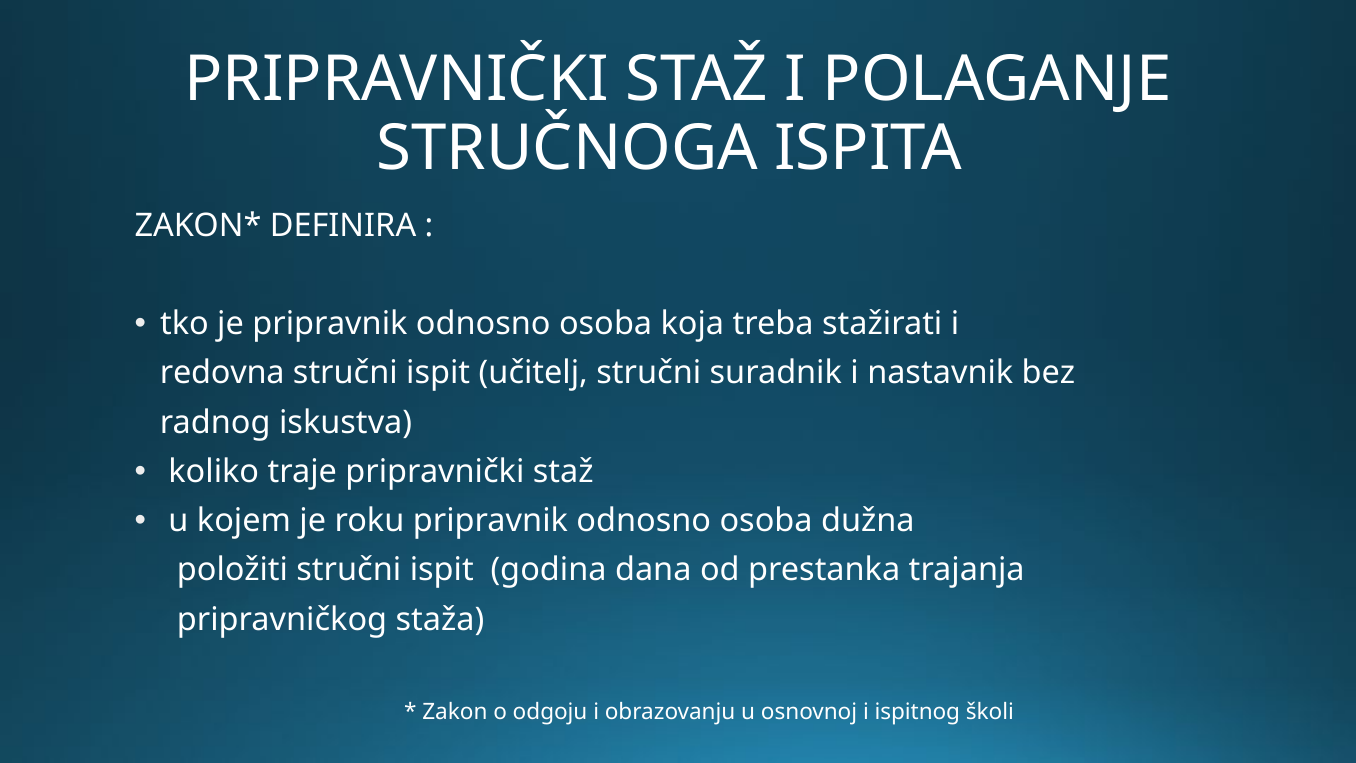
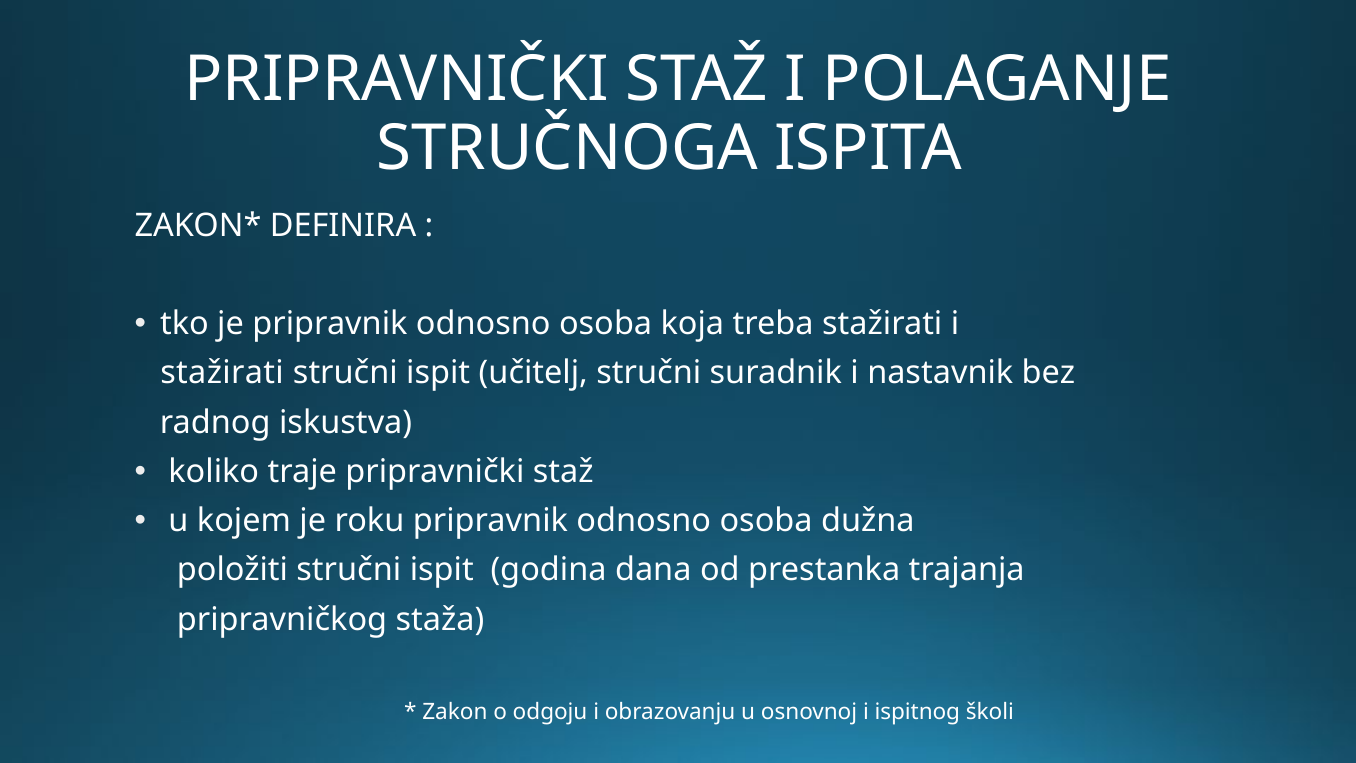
redovna at (222, 373): redovna -> stažirati
